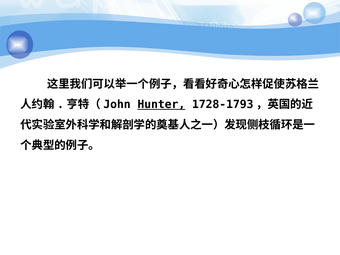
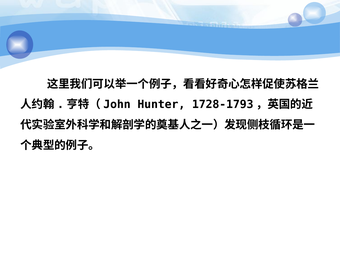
Hunter underline: present -> none
